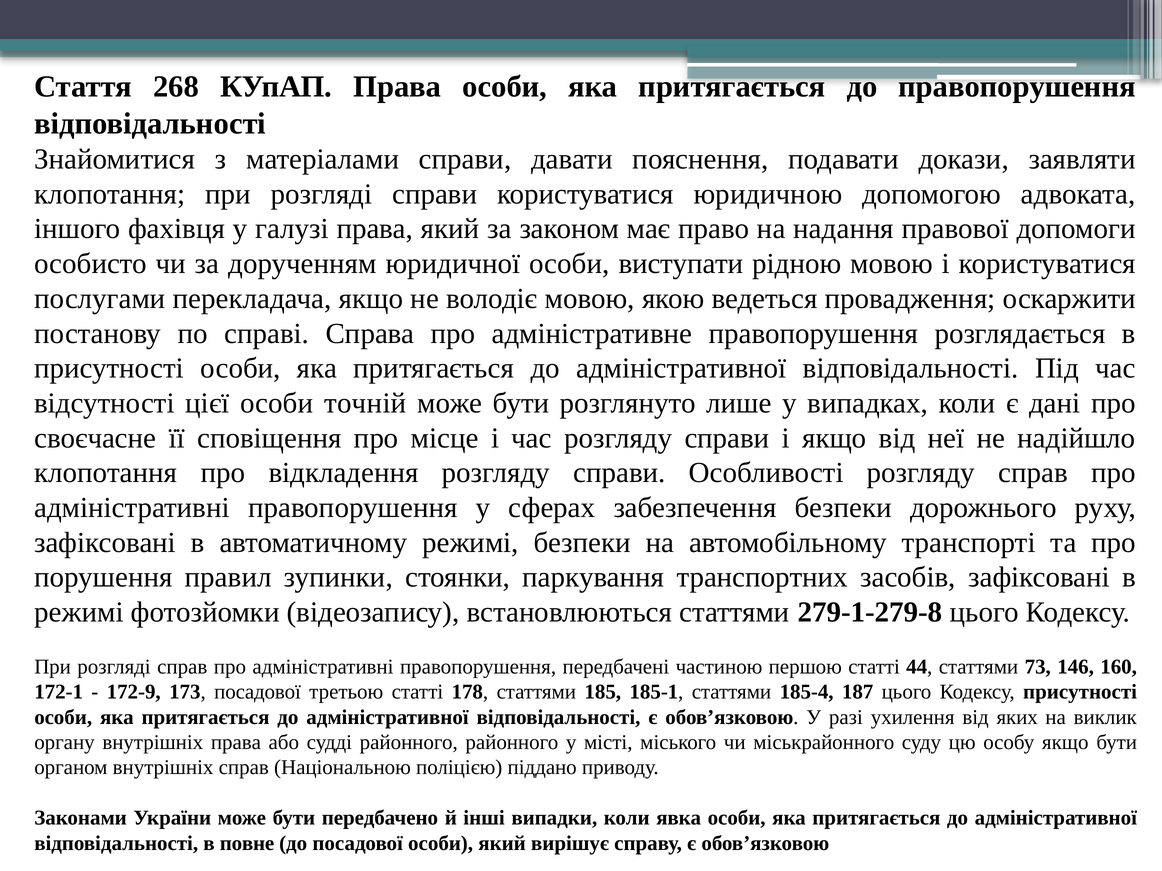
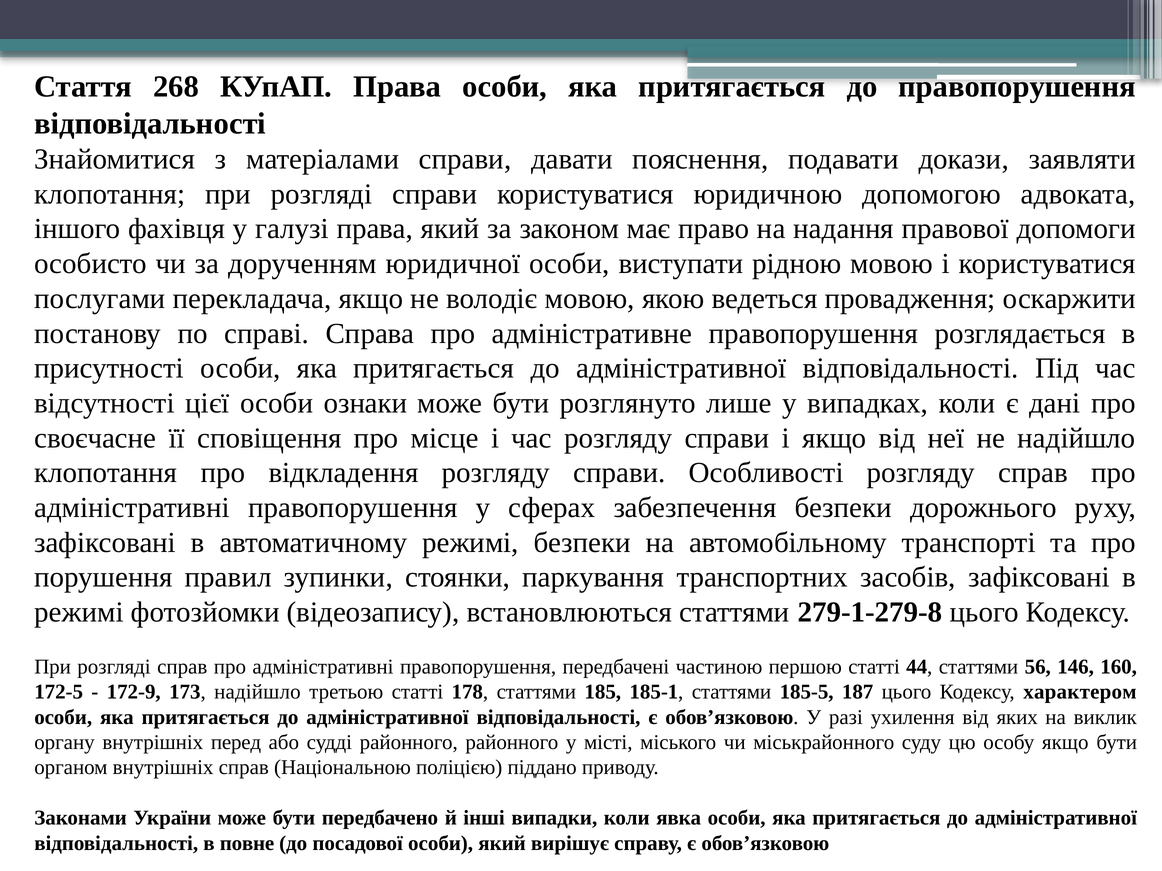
точній: точній -> ознаки
73: 73 -> 56
172-1: 172-1 -> 172-5
173 посадової: посадової -> надійшло
185-4: 185-4 -> 185-5
Кодексу присутності: присутності -> характером
внутрішніх права: права -> перед
